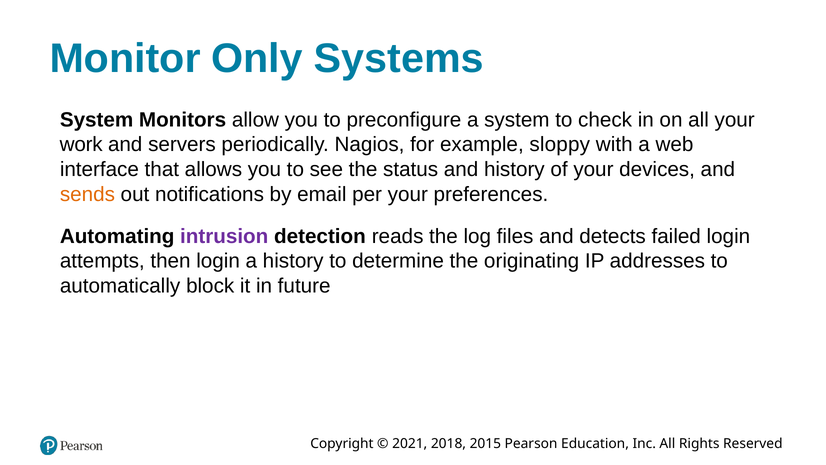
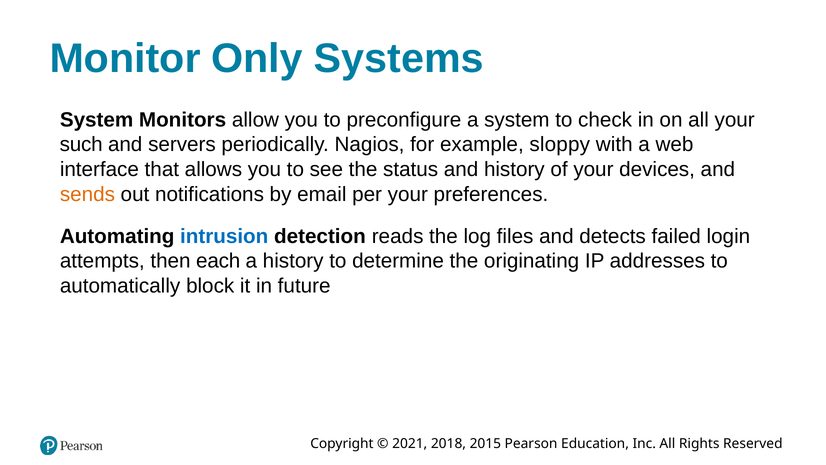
work: work -> such
intrusion colour: purple -> blue
then login: login -> each
